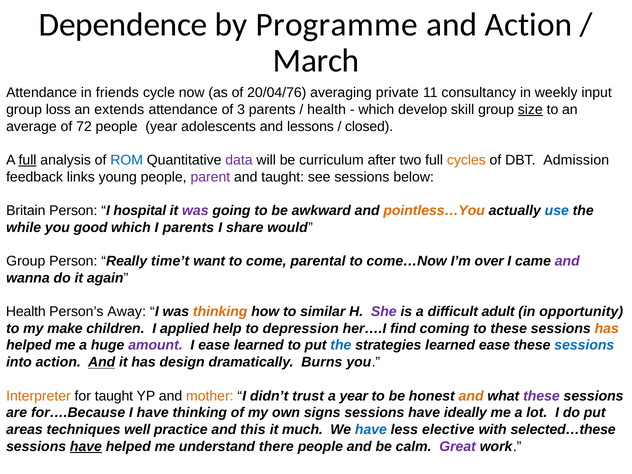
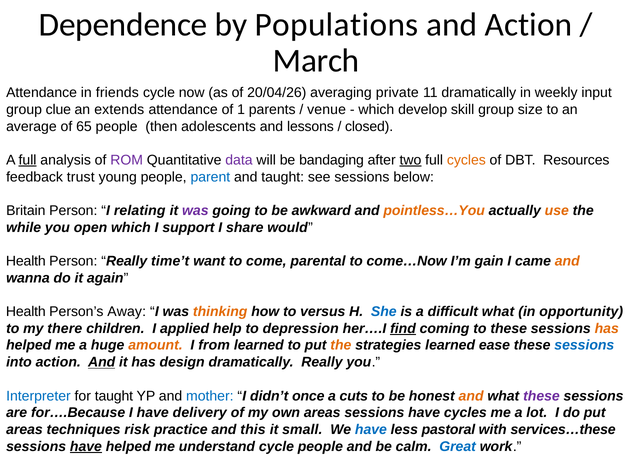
Programme: Programme -> Populations
20/04/76: 20/04/76 -> 20/04/26
11 consultancy: consultancy -> dramatically
loss: loss -> clue
3: 3 -> 1
health at (327, 110): health -> venue
size underline: present -> none
72: 72 -> 65
people year: year -> then
ROM colour: blue -> purple
curriculum: curriculum -> bandaging
two underline: none -> present
Admission: Admission -> Resources
links: links -> trust
parent colour: purple -> blue
hospital: hospital -> relating
use colour: blue -> orange
good: good -> open
I parents: parents -> support
Group at (26, 261): Group -> Health
over: over -> gain
and at (567, 261) colour: purple -> orange
similar: similar -> versus
She colour: purple -> blue
difficult adult: adult -> what
make: make -> there
find underline: none -> present
amount colour: purple -> orange
I ease: ease -> from
the at (341, 345) colour: blue -> orange
dramatically Burns: Burns -> Really
Interpreter colour: orange -> blue
mother colour: orange -> blue
trust: trust -> once
a year: year -> cuts
have thinking: thinking -> delivery
own signs: signs -> areas
have ideally: ideally -> cycles
well: well -> risk
much: much -> small
elective: elective -> pastoral
selected…these: selected…these -> services…these
understand there: there -> cycle
Great colour: purple -> blue
